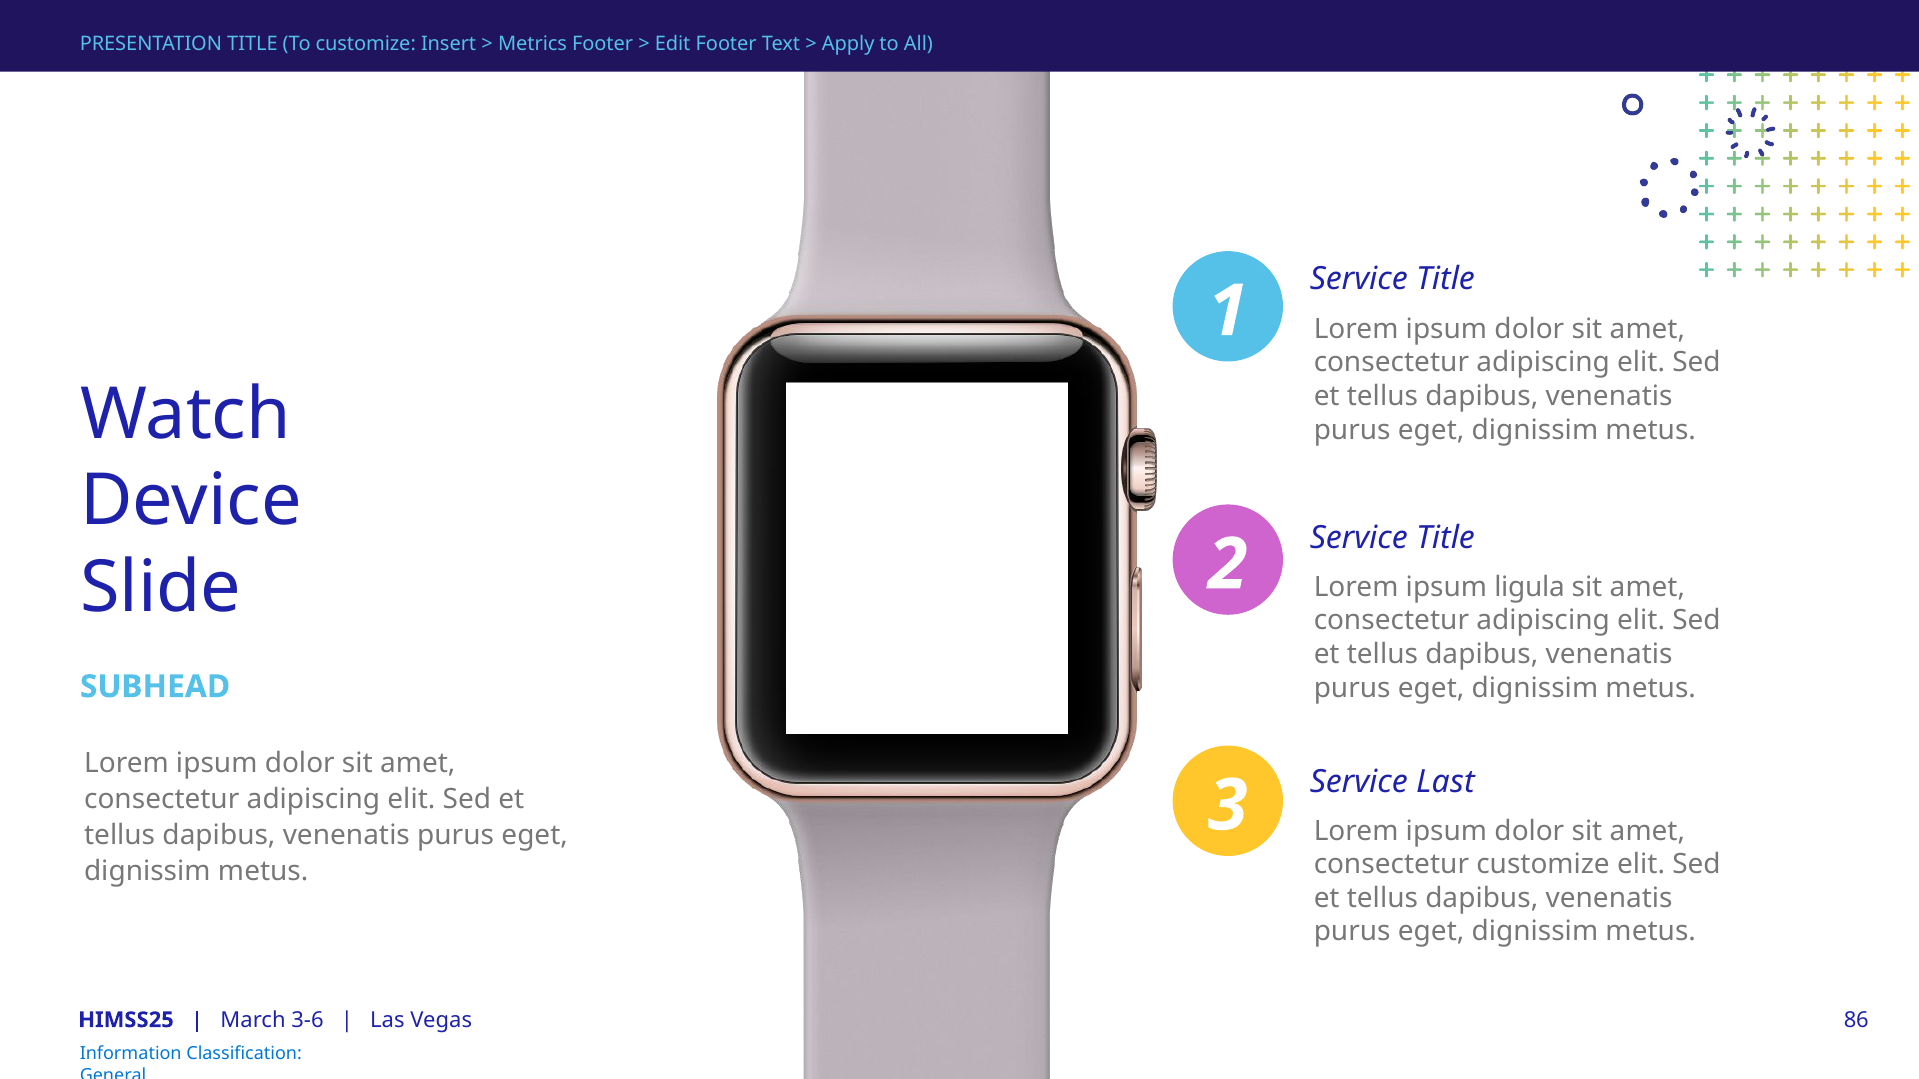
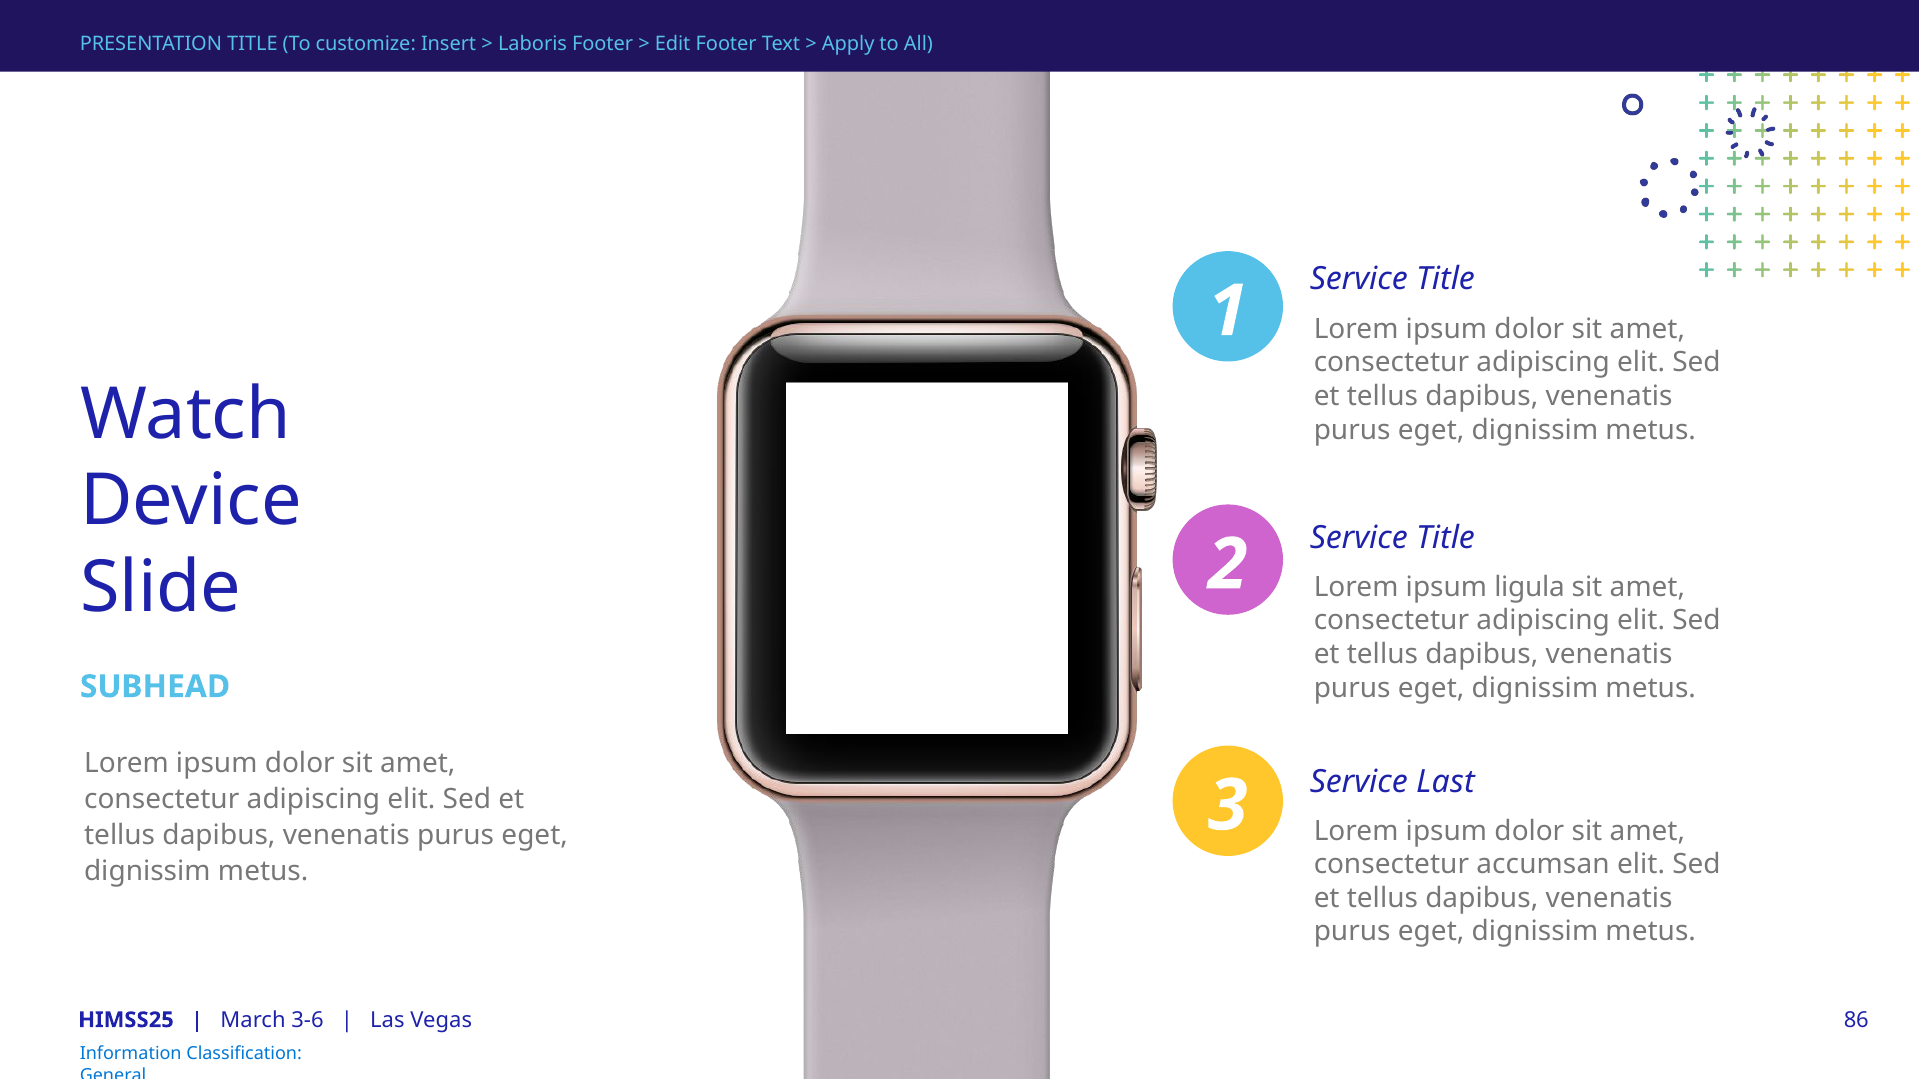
Metrics: Metrics -> Laboris
consectetur customize: customize -> accumsan
